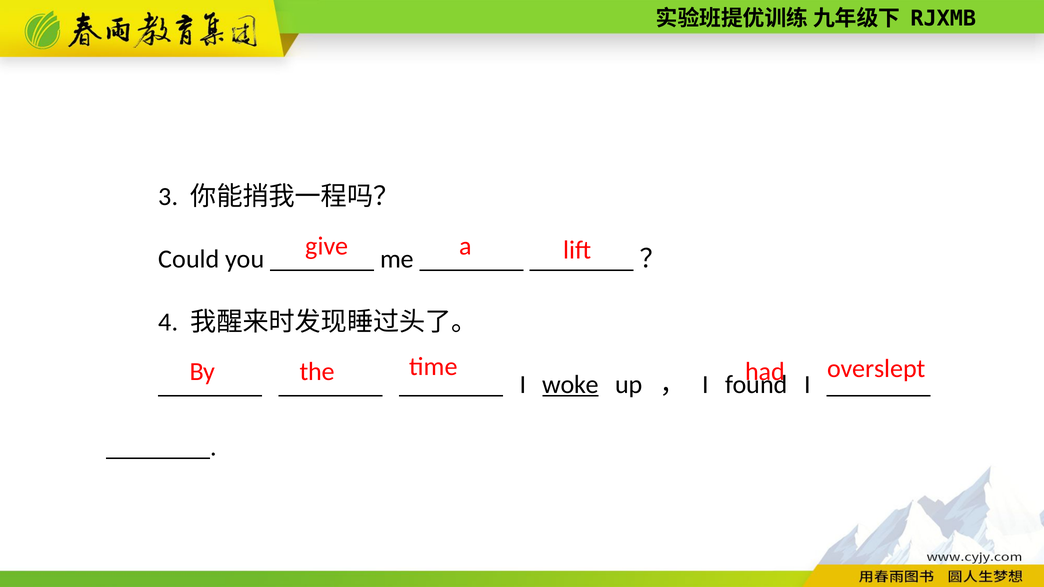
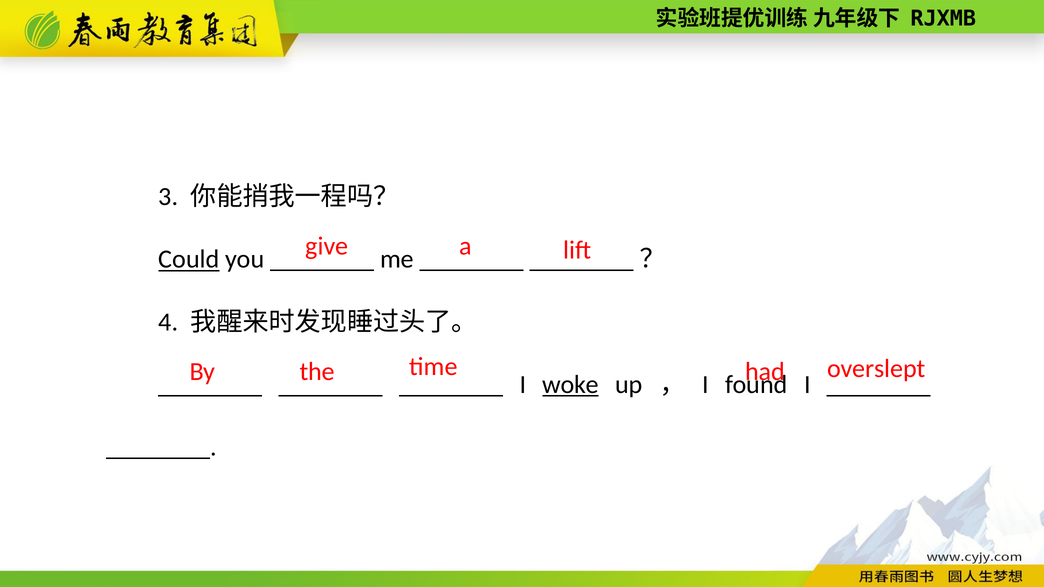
Could underline: none -> present
